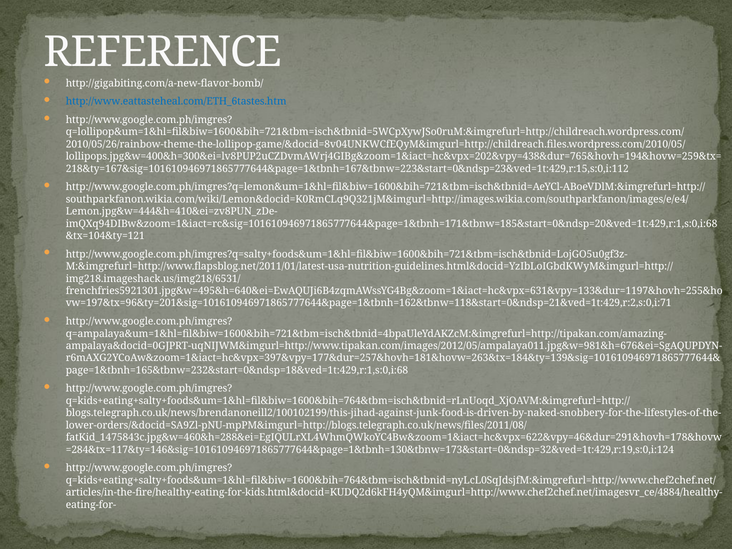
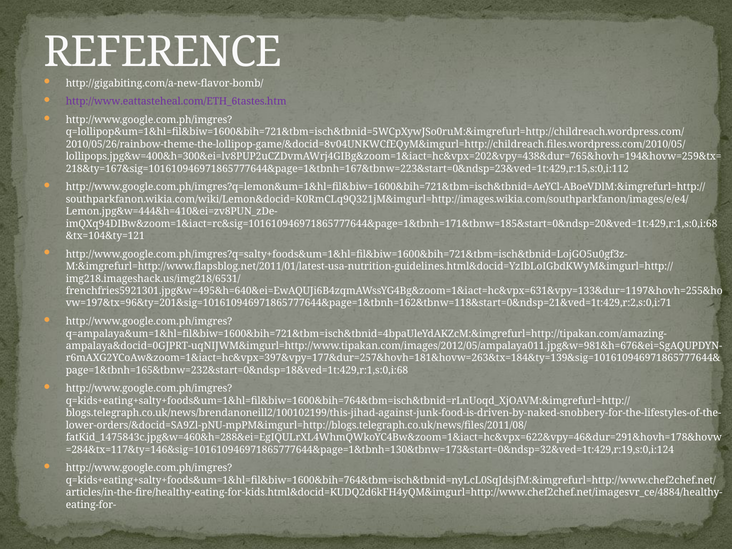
http://www.eattasteheal.com/ETH_6tastes.htm colour: blue -> purple
